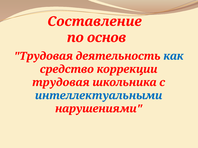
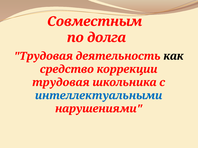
Составление: Составление -> Совместным
основ: основ -> долга
как colour: blue -> black
